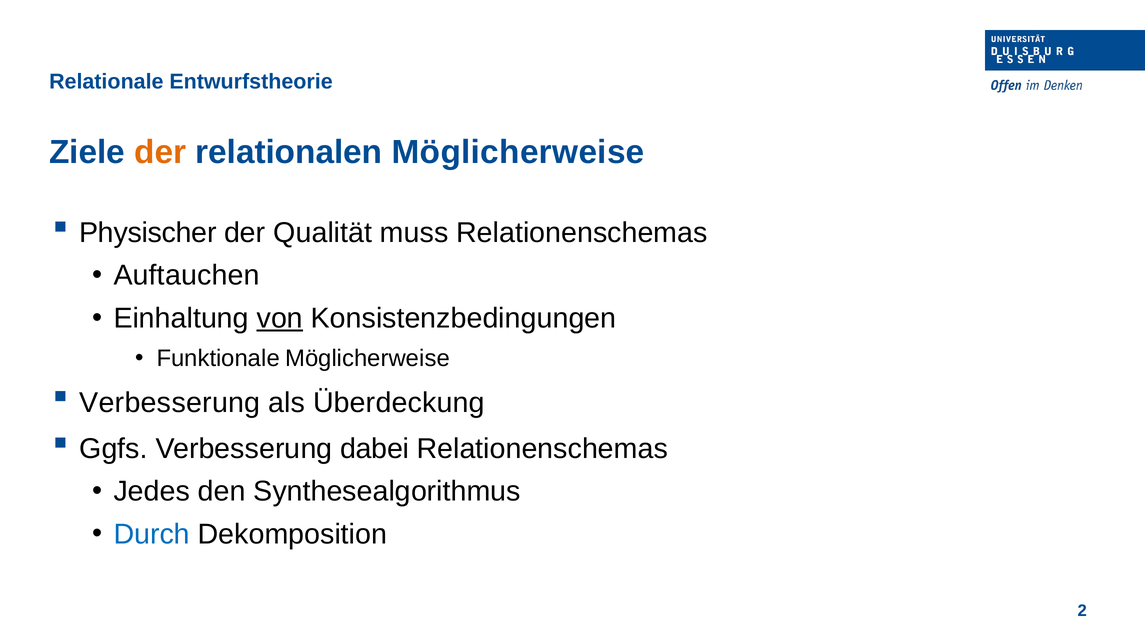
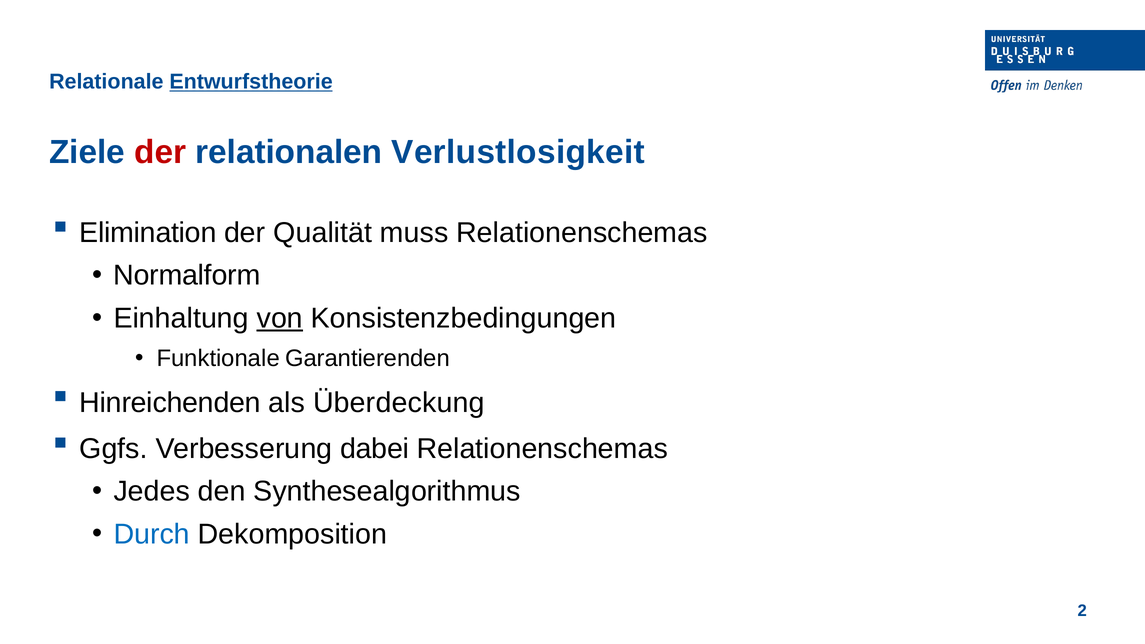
Entwurfstheorie underline: none -> present
der at (160, 152) colour: orange -> red
relationalen Möglicherweise: Möglicherweise -> Verlustlosigkeit
Physischer: Physischer -> Elimination
Auftauchen: Auftauchen -> Normalform
Funktionale Möglicherweise: Möglicherweise -> Garantierenden
Verbesserung at (170, 403): Verbesserung -> Hinreichenden
